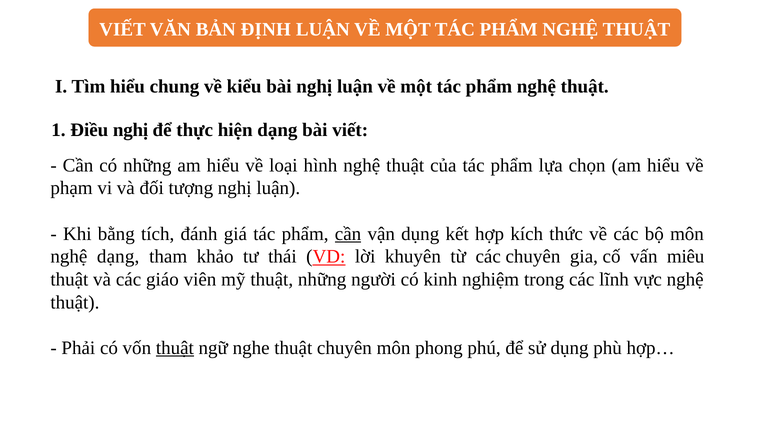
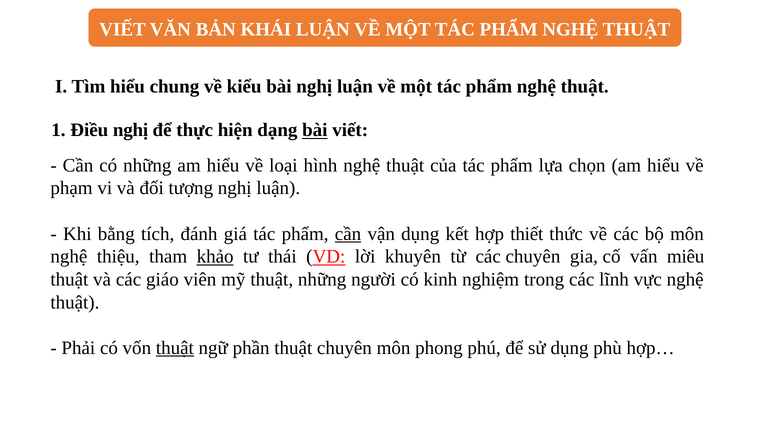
ĐỊNH: ĐỊNH -> KHÁI
bài at (315, 130) underline: none -> present
kích: kích -> thiết
nghệ dạng: dạng -> thiệu
khảo underline: none -> present
nghe: nghe -> phần
